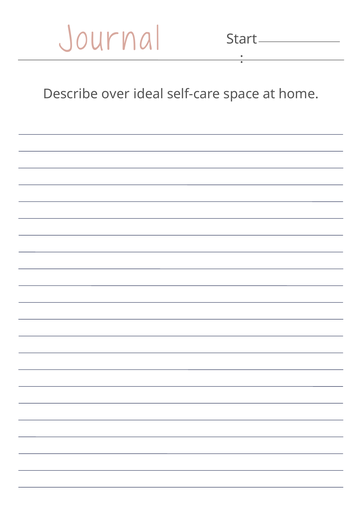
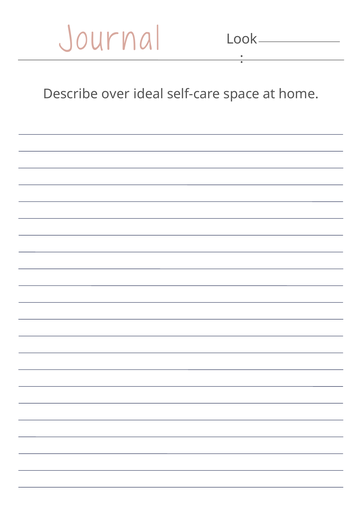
Start: Start -> Look
